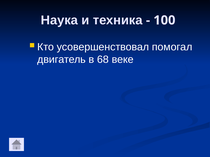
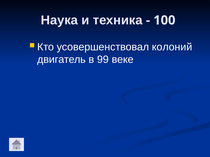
помогал: помогал -> колоний
68: 68 -> 99
